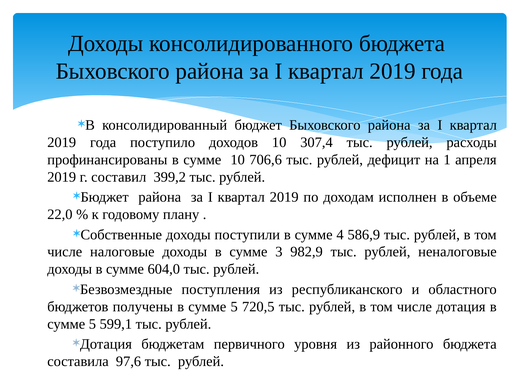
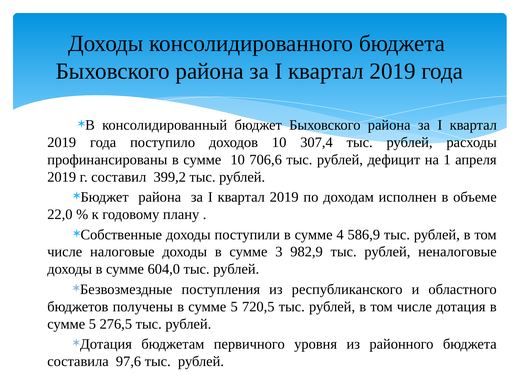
599,1: 599,1 -> 276,5
